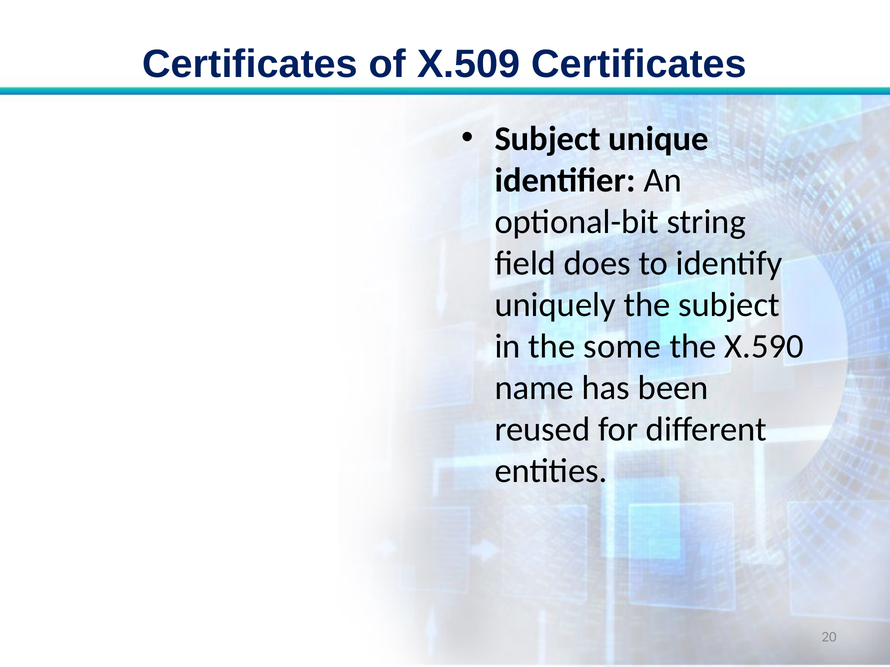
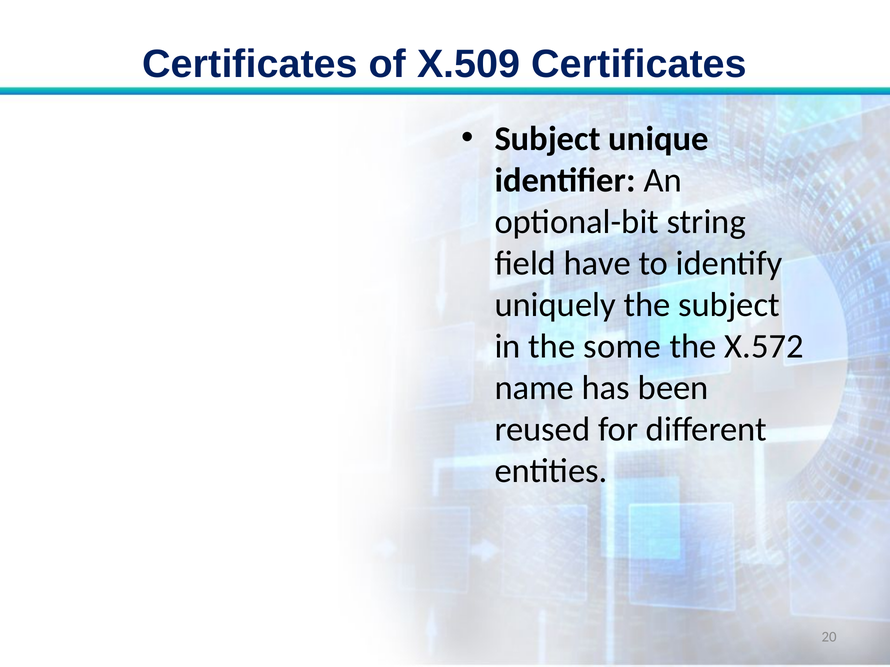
does: does -> have
X.590: X.590 -> X.572
